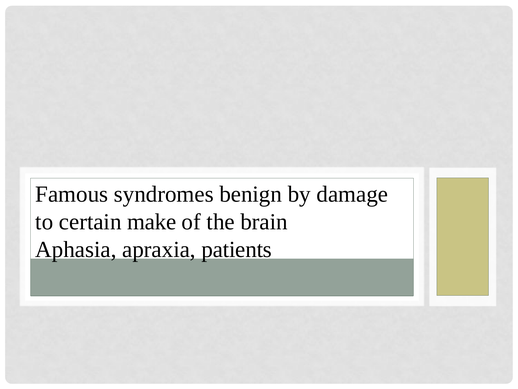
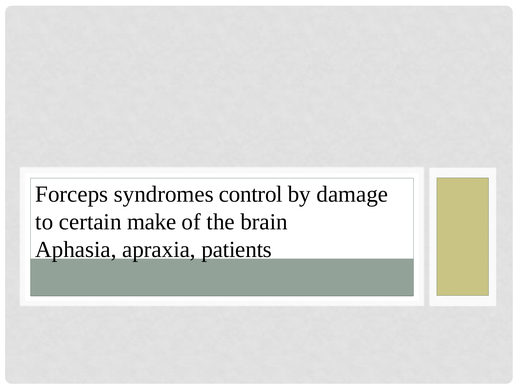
Famous: Famous -> Forceps
benign: benign -> control
